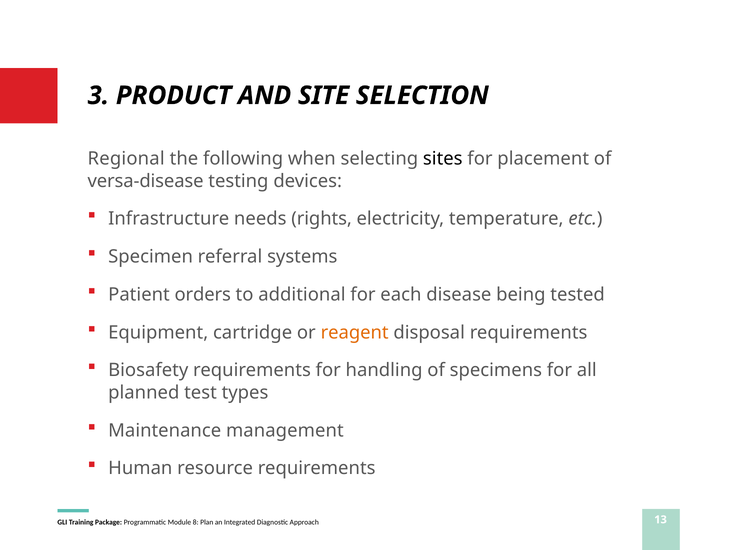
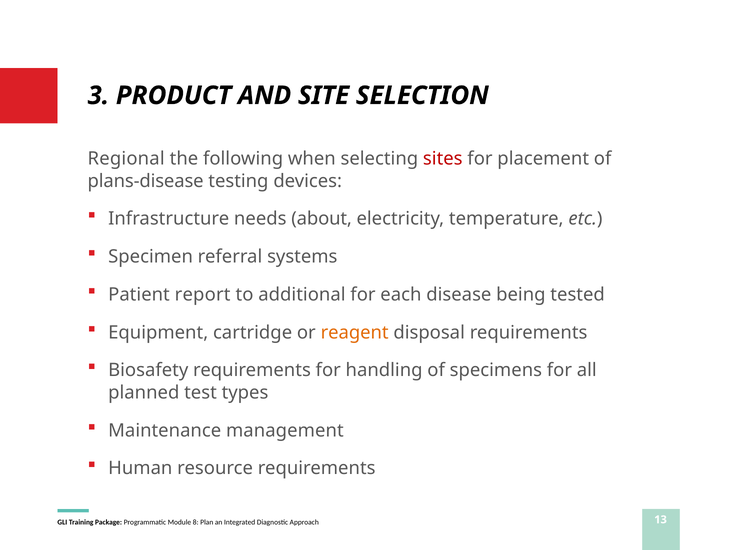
sites colour: black -> red
versa-disease: versa-disease -> plans-disease
rights: rights -> about
orders: orders -> report
